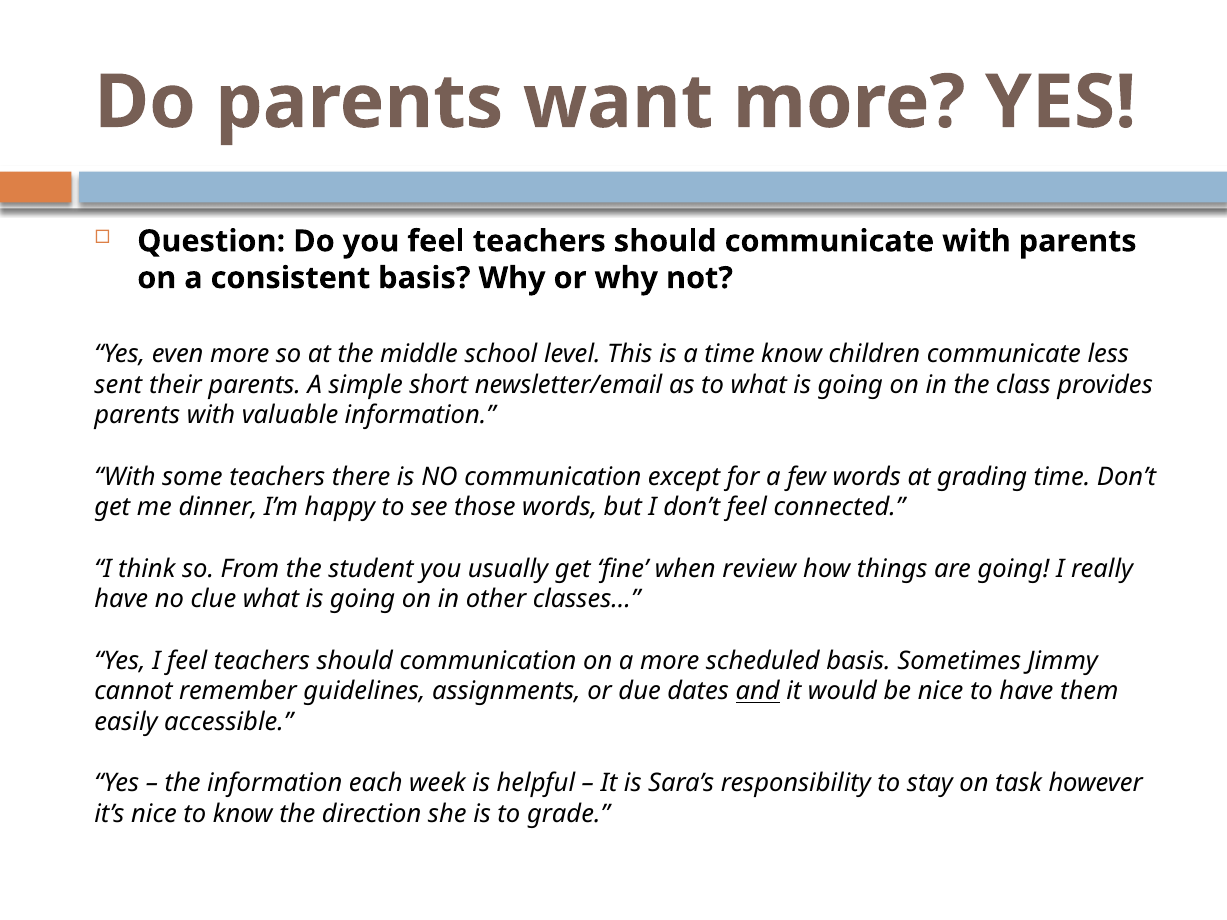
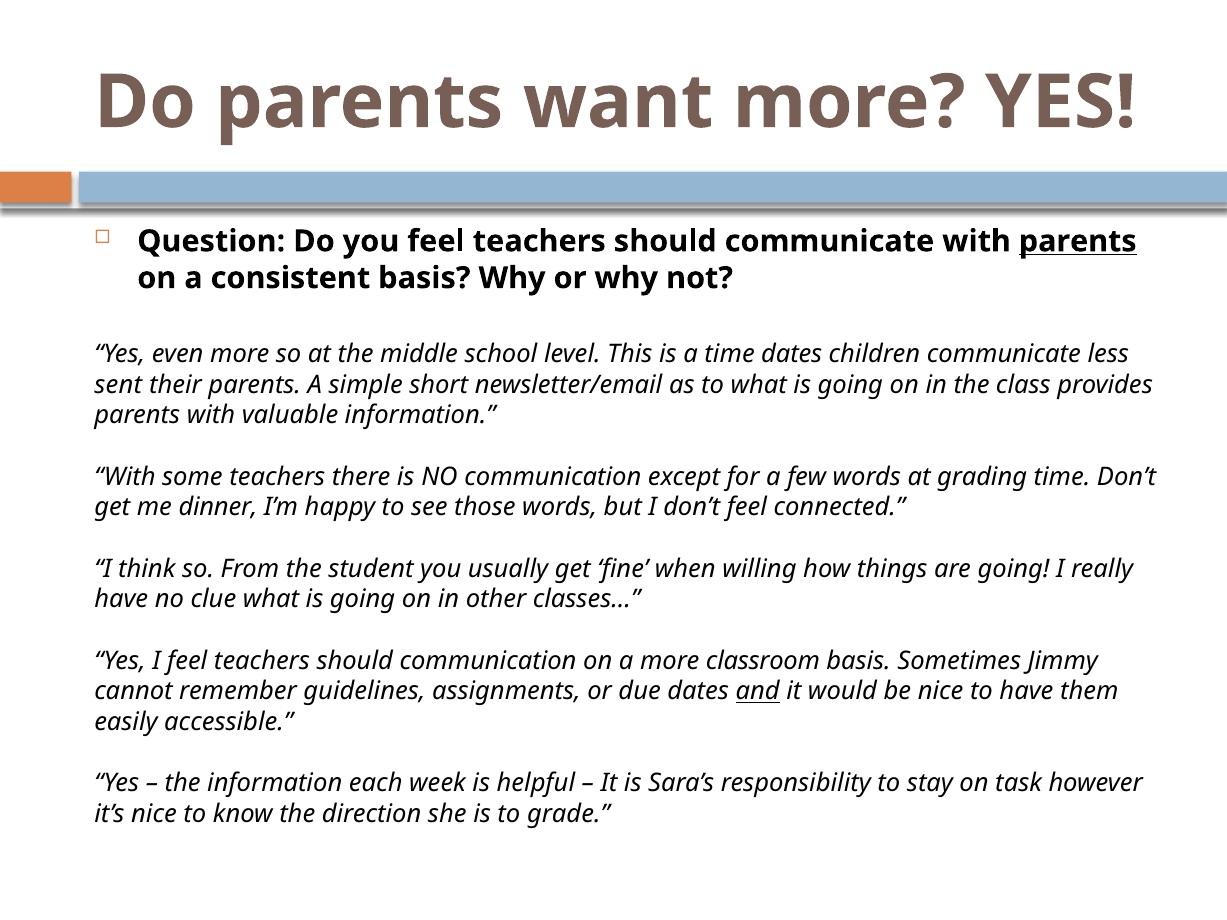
parents at (1078, 241) underline: none -> present
time know: know -> dates
review: review -> willing
scheduled: scheduled -> classroom
